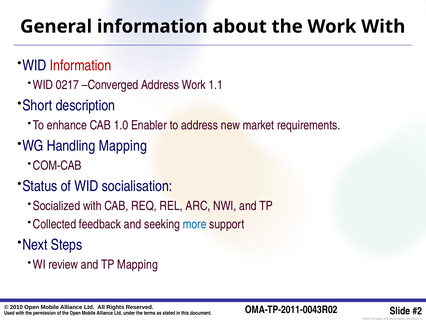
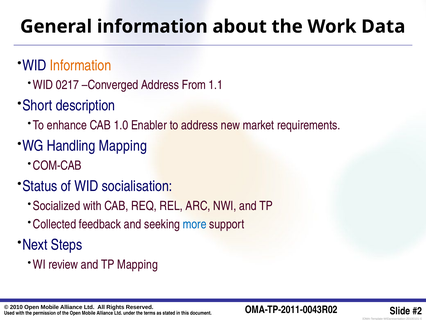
Work With: With -> Data
Information at (81, 65) colour: red -> orange
Address Work: Work -> From
